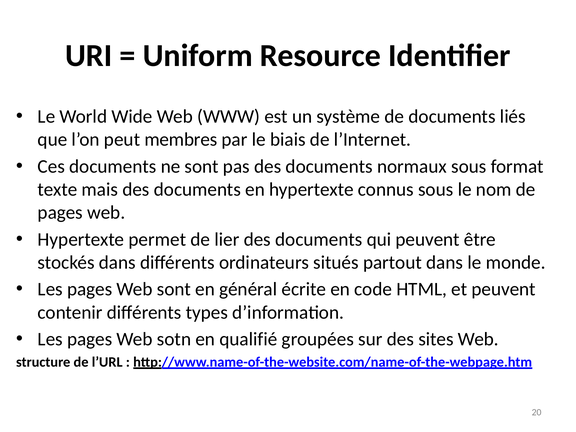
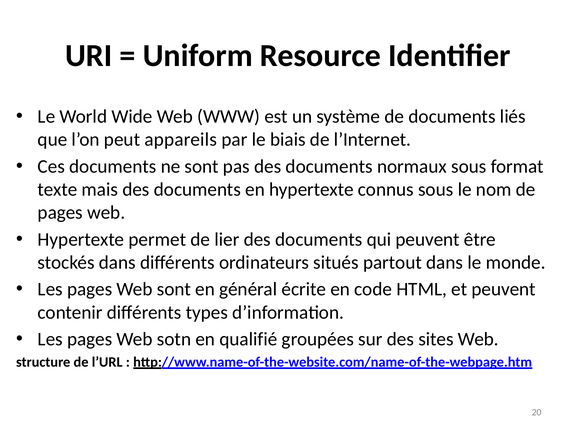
membres: membres -> appareils
